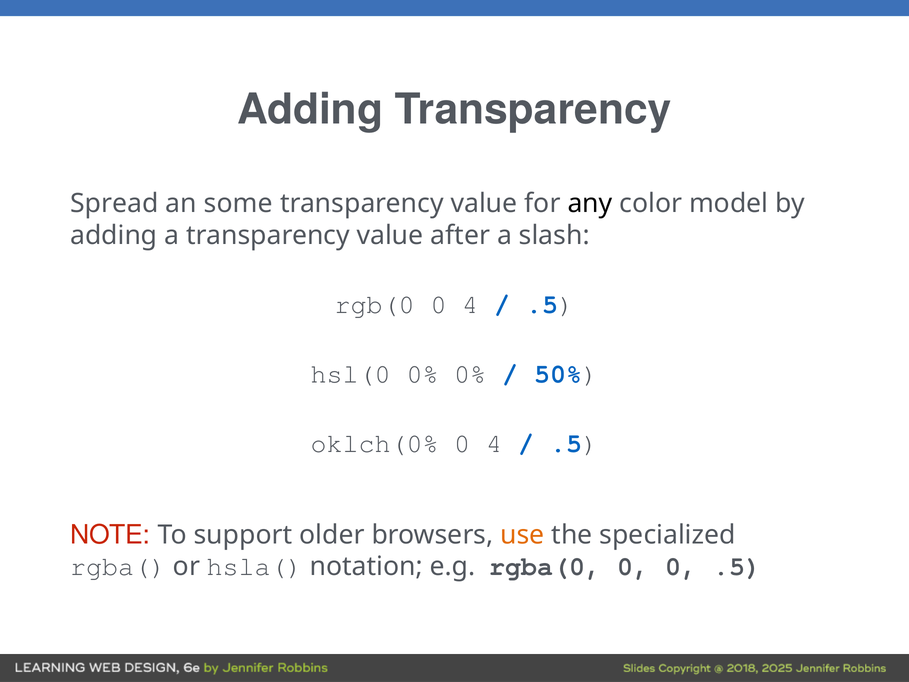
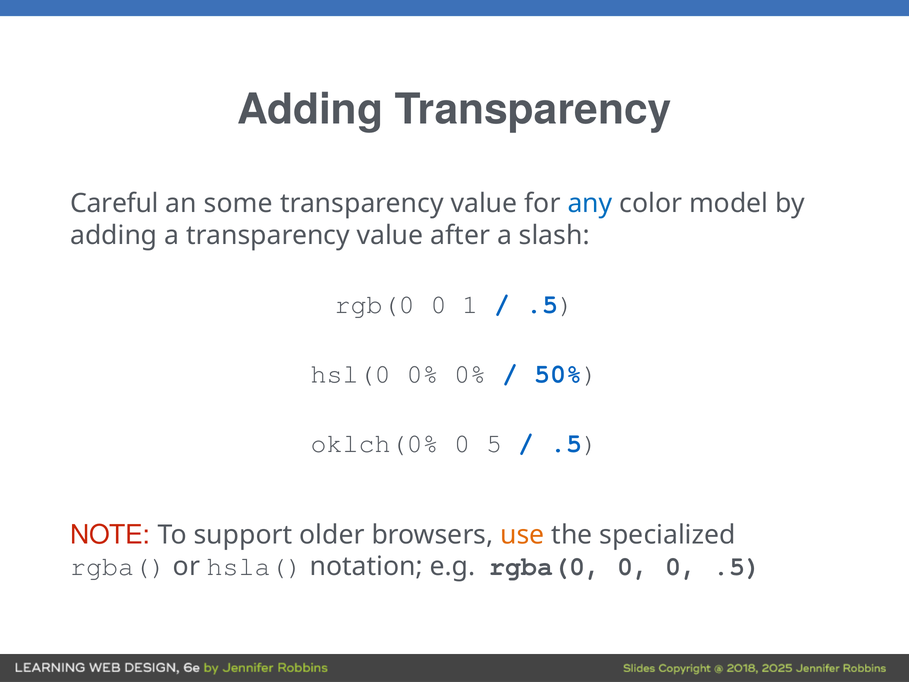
Spread: Spread -> Careful
any colour: black -> blue
rgb(0 0 4: 4 -> 1
oklch(0% 0 4: 4 -> 5
